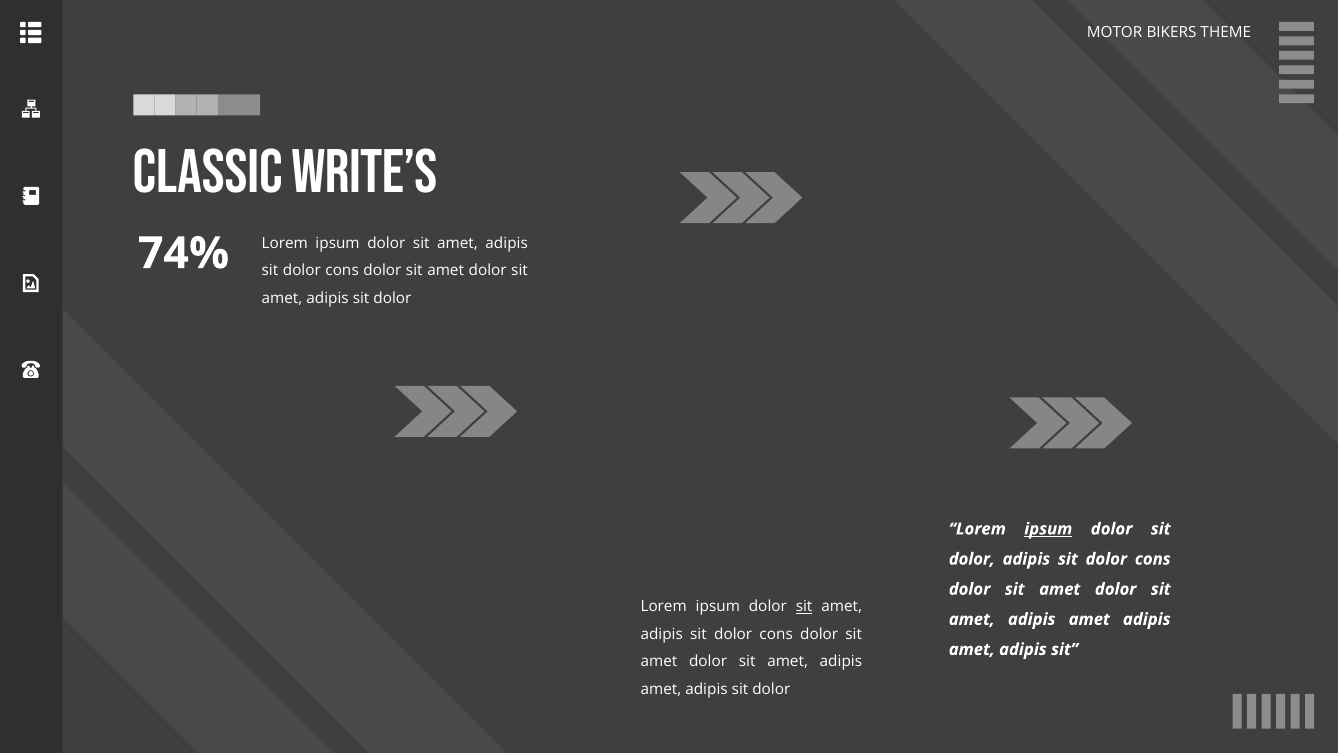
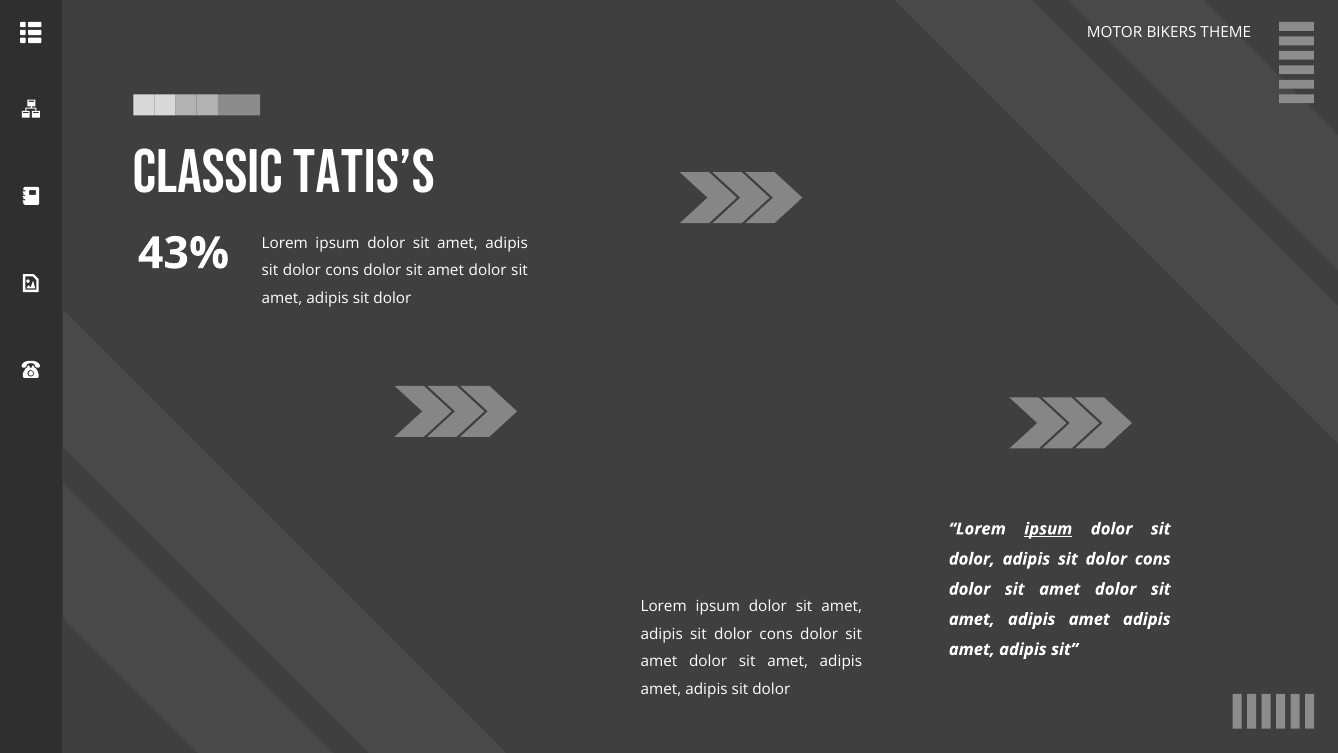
Write’s: Write’s -> Tatis’s
74%: 74% -> 43%
sit at (804, 606) underline: present -> none
